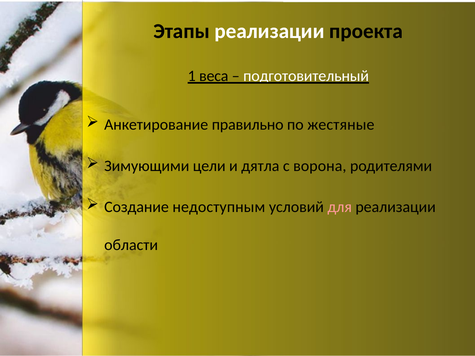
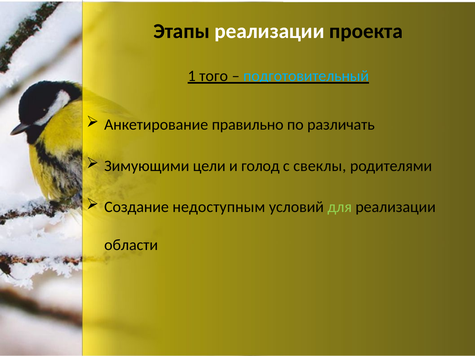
веса: веса -> того
подготовительный colour: white -> light blue
жестяные: жестяные -> различать
дятла: дятла -> голод
ворона: ворона -> свеклы
для colour: pink -> light green
